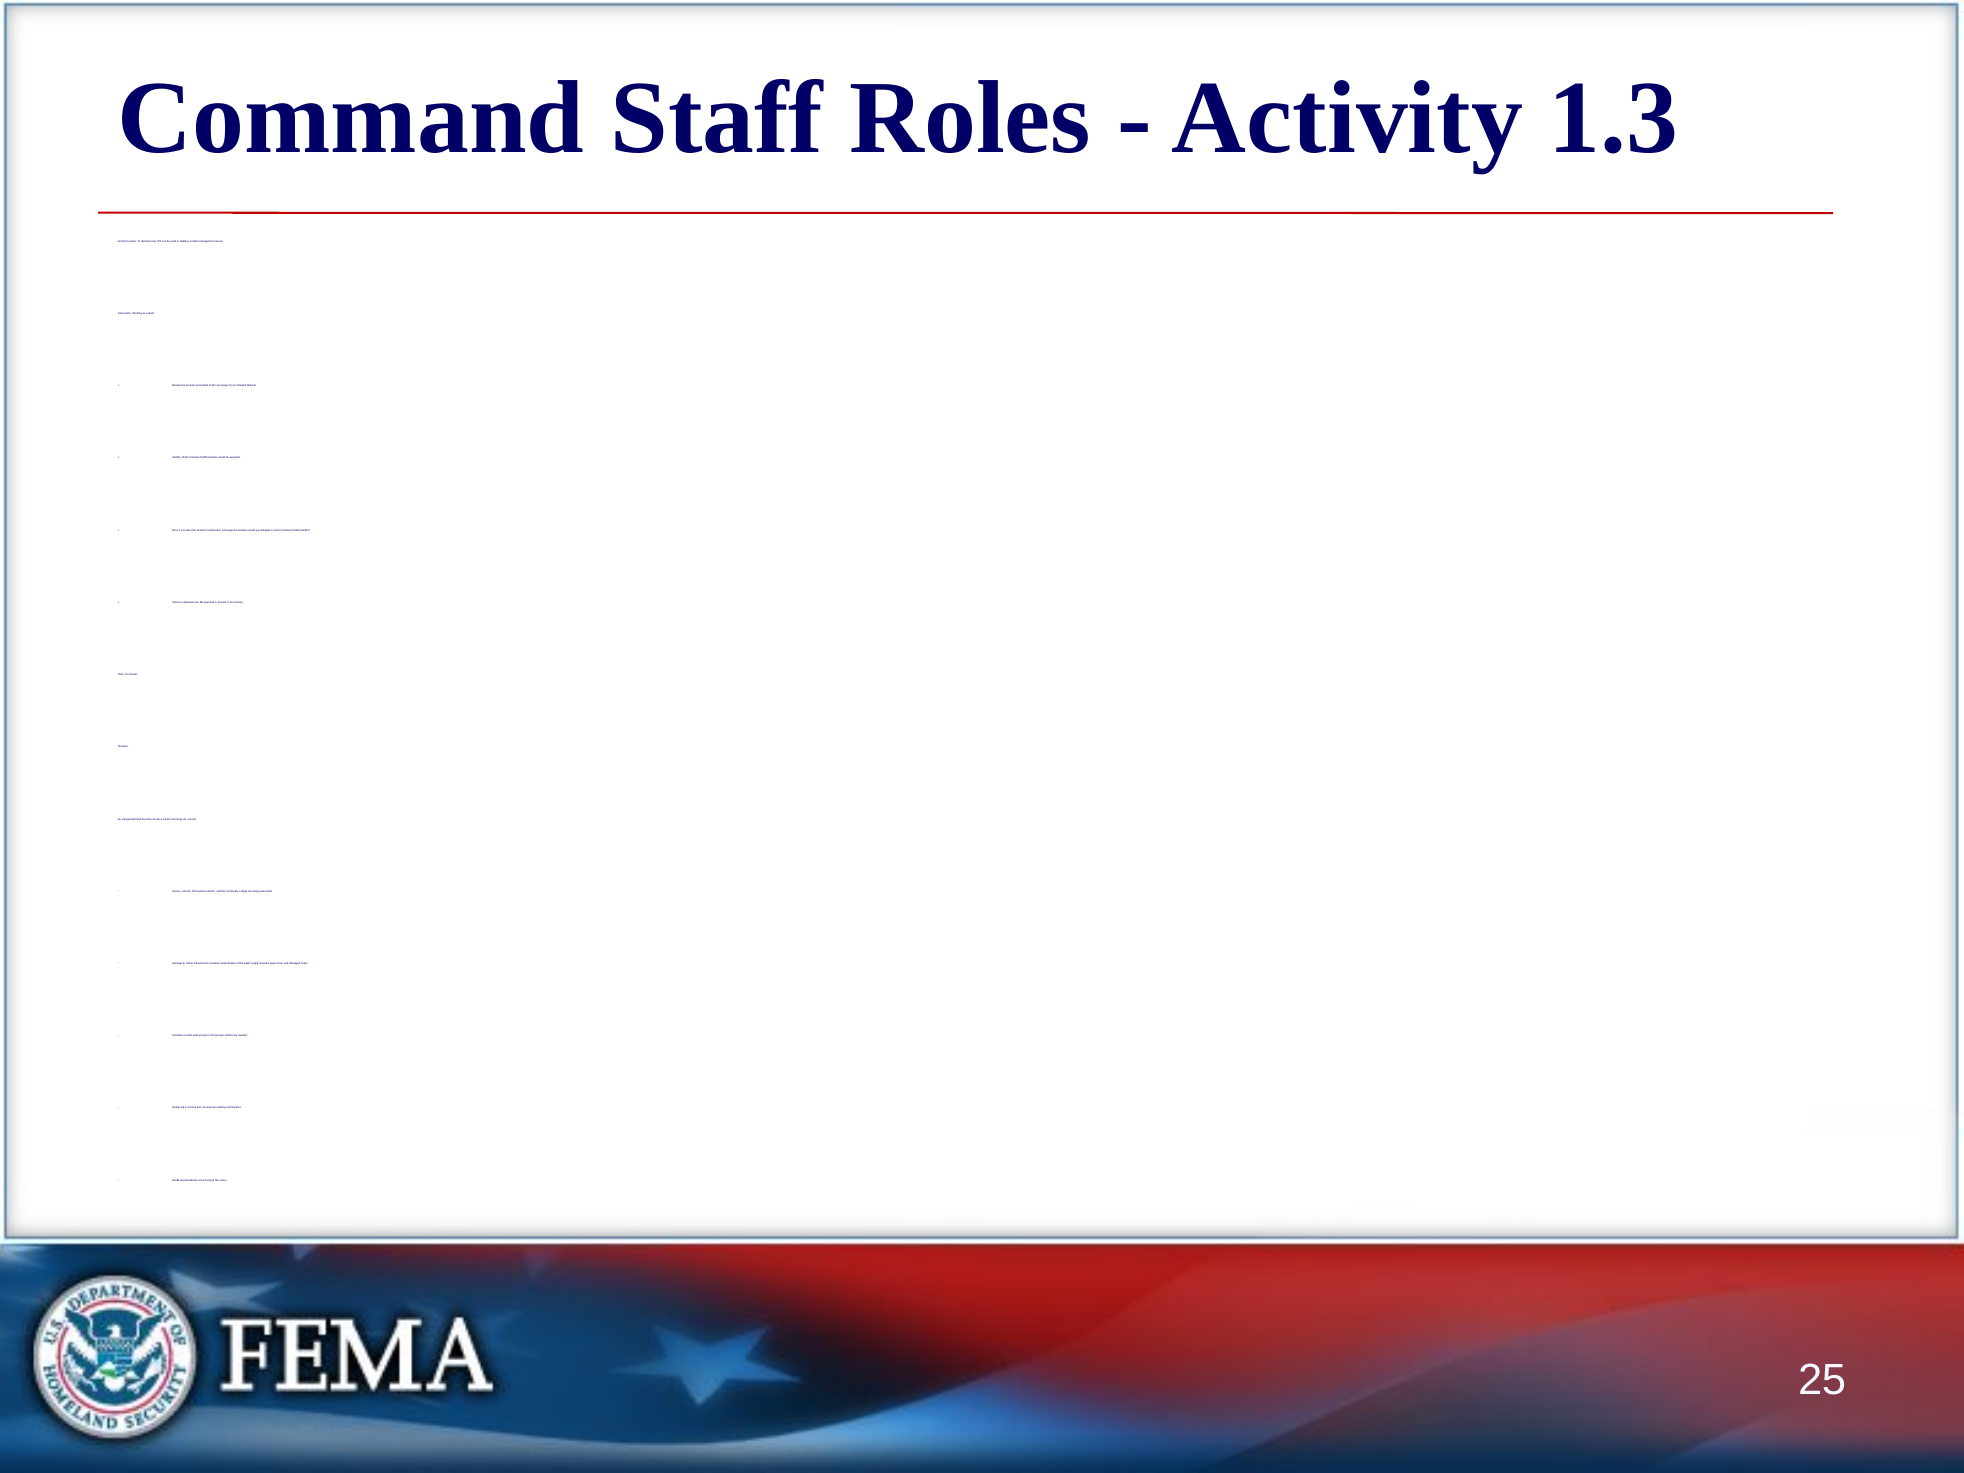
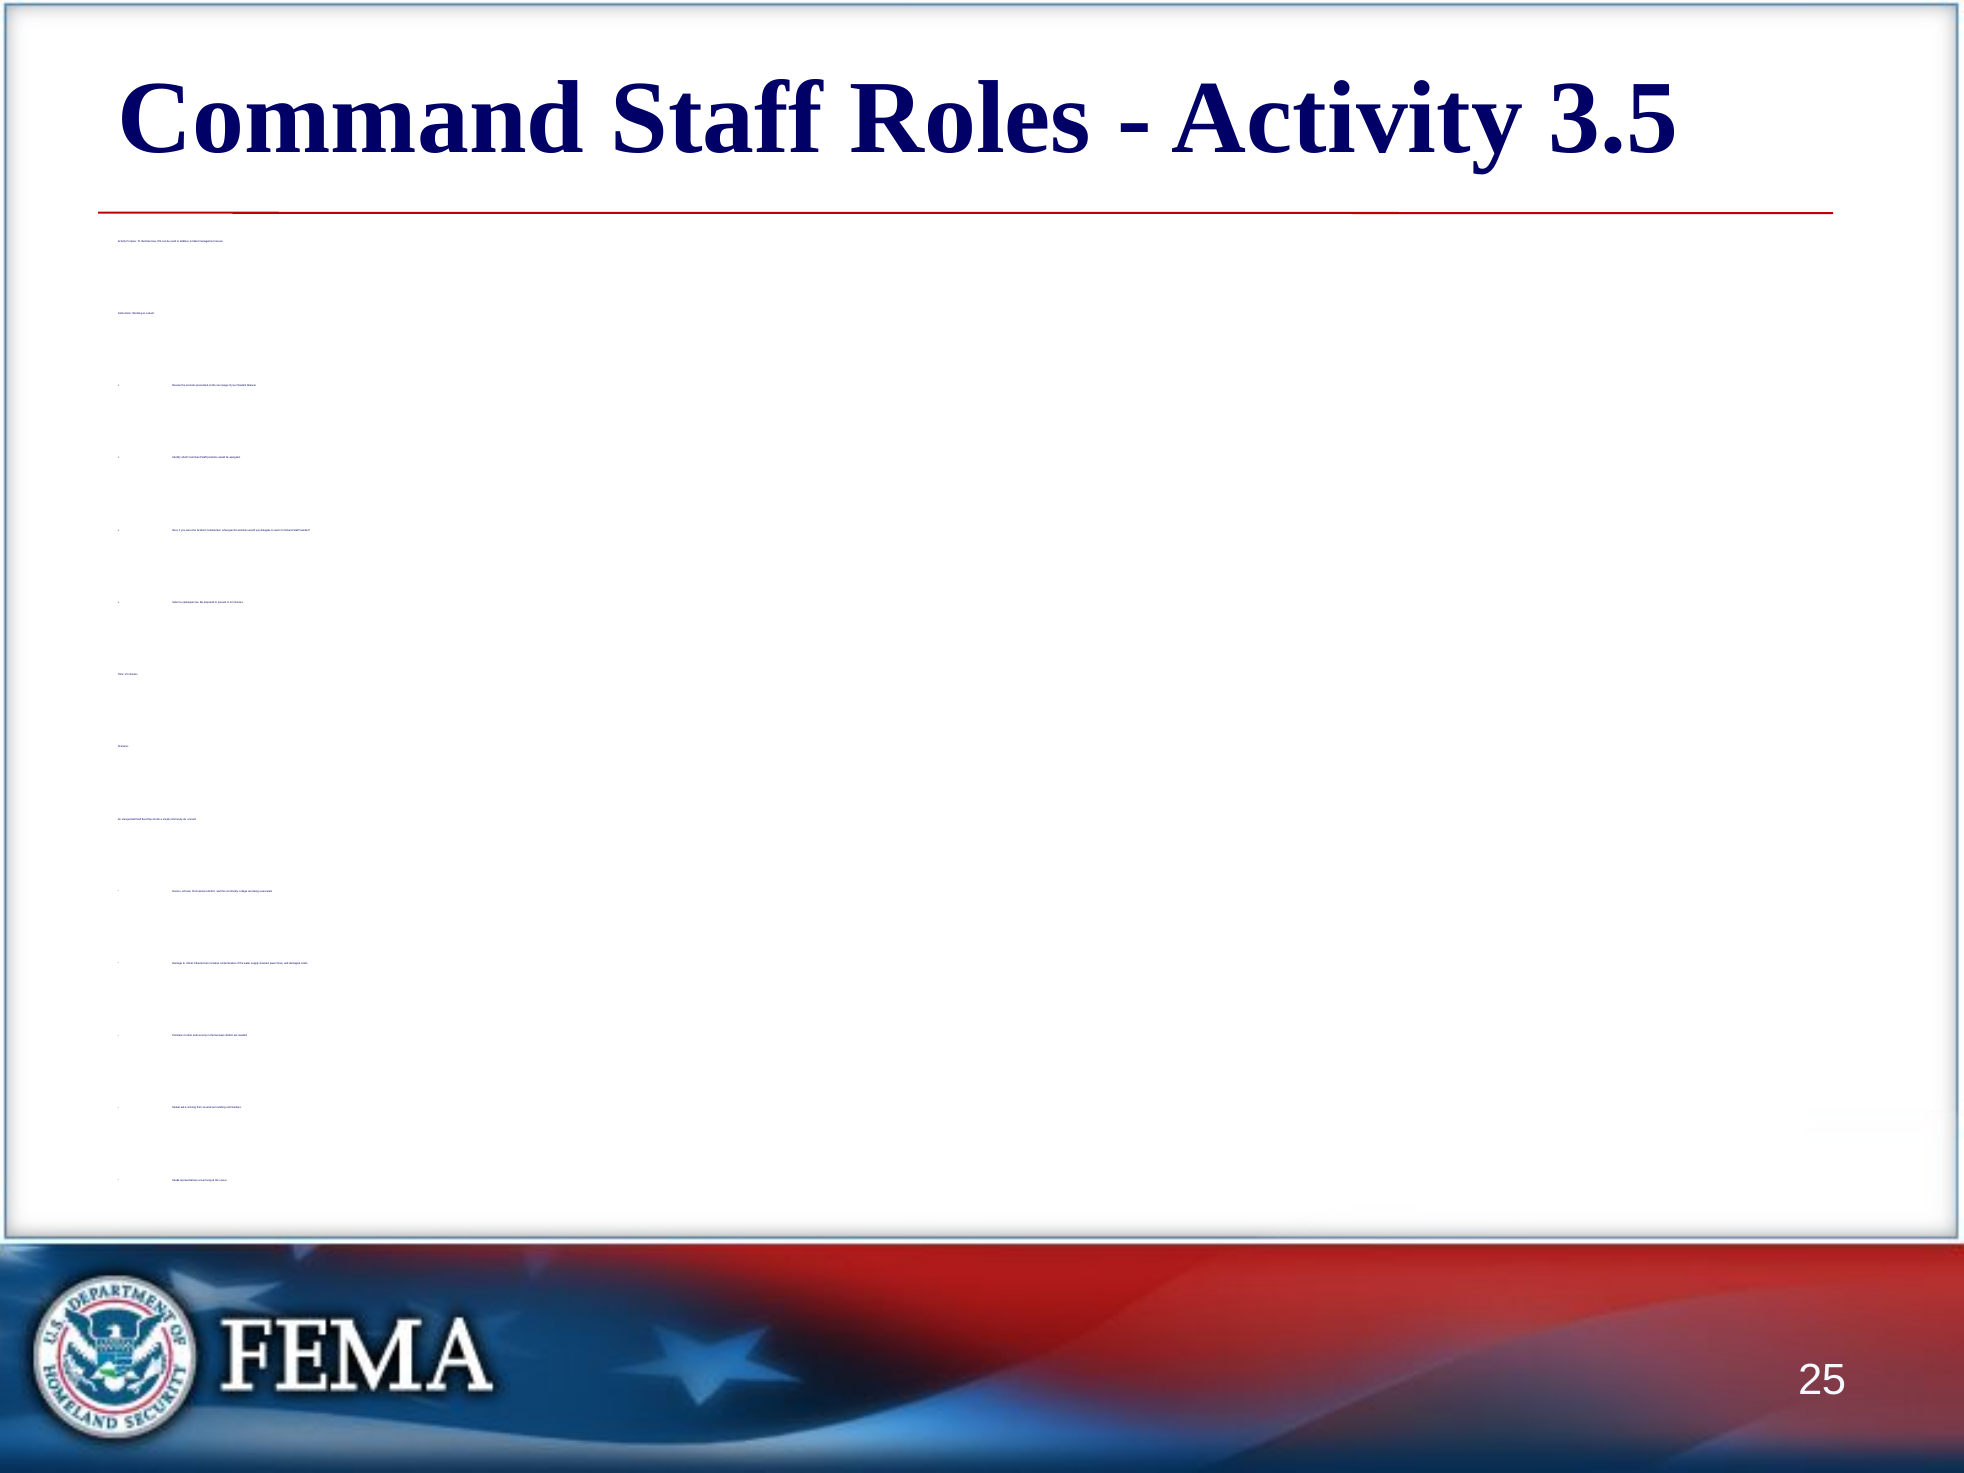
1.3: 1.3 -> 3.5
